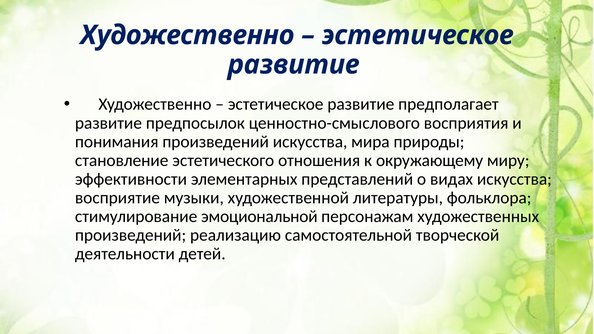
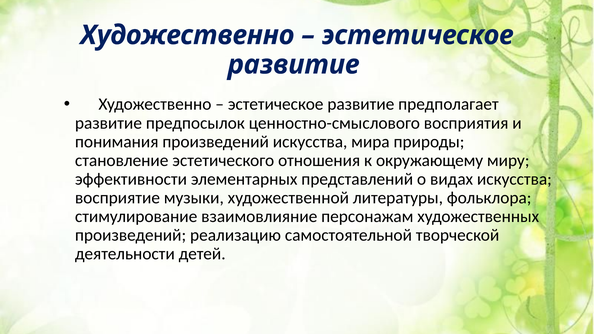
эмоциональной: эмоциональной -> взаимовлияние
